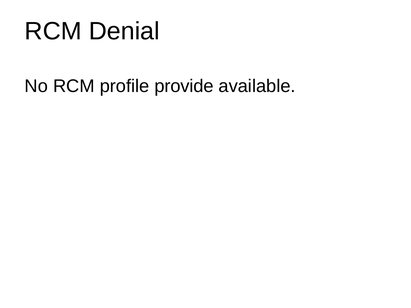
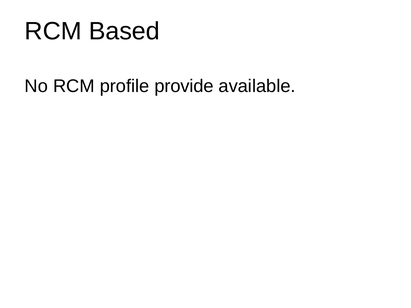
Denial: Denial -> Based
